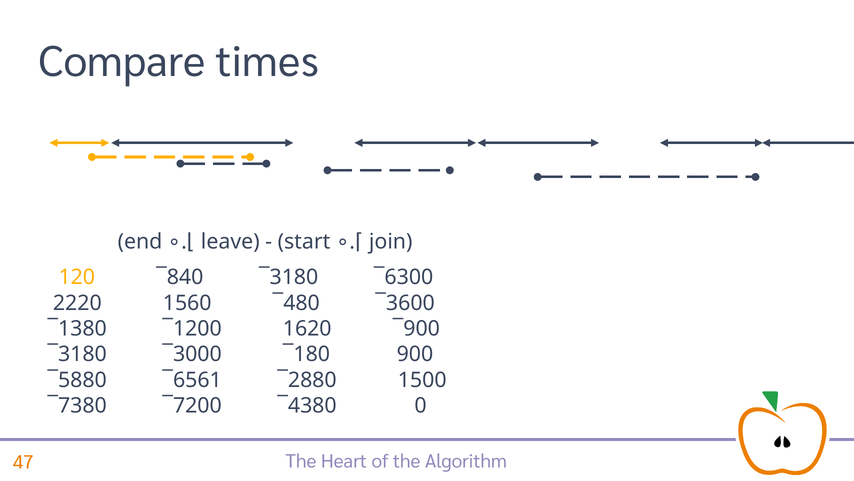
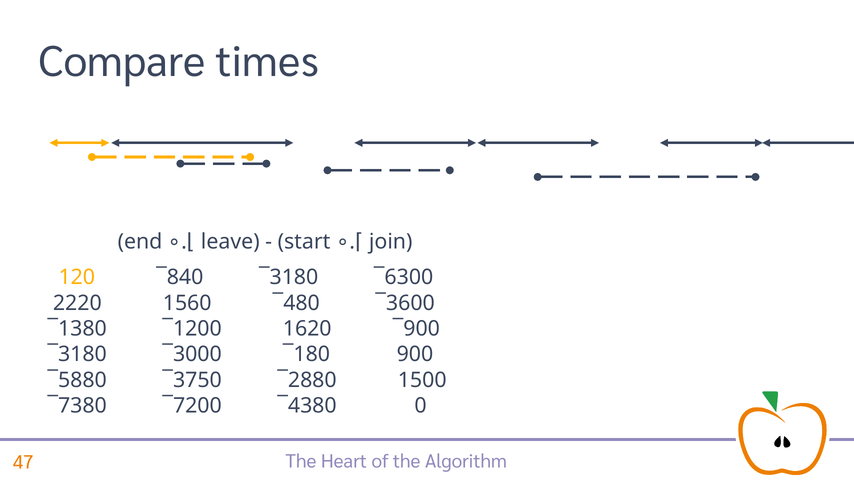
¯6561: ¯6561 -> ¯3750
